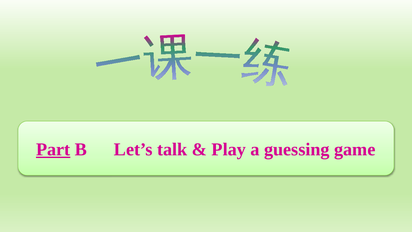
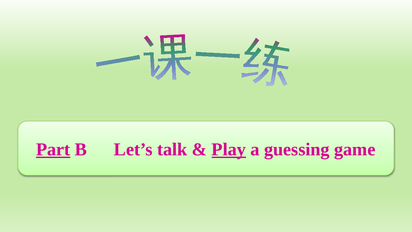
Play underline: none -> present
